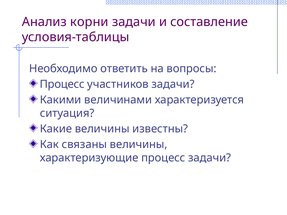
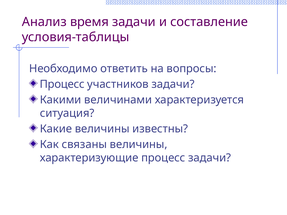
корни: корни -> время
